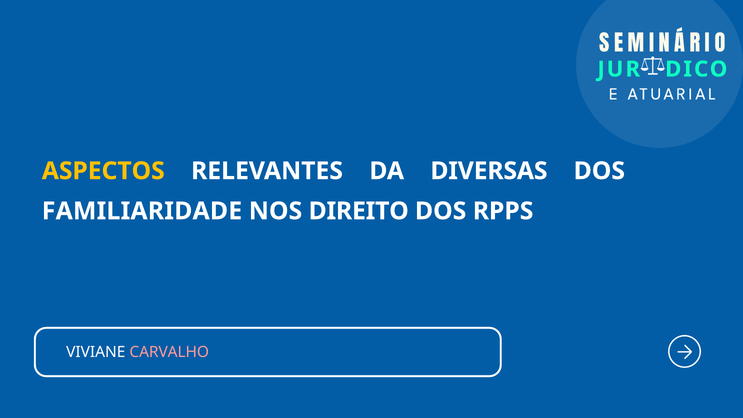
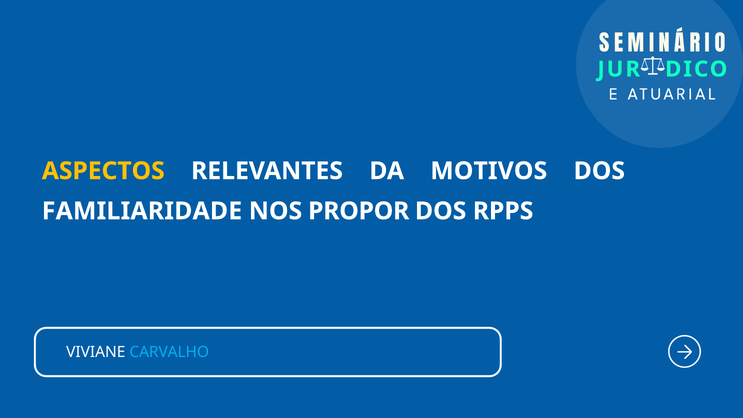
DIVERSAS: DIVERSAS -> MOTIVOS
DIREITO: DIREITO -> PROPOR
CARVALHO colour: pink -> light blue
